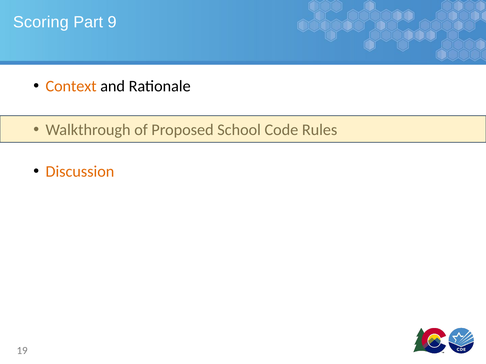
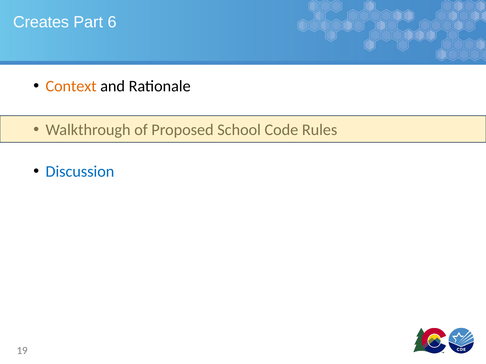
Scoring: Scoring -> Creates
9: 9 -> 6
Discussion colour: orange -> blue
